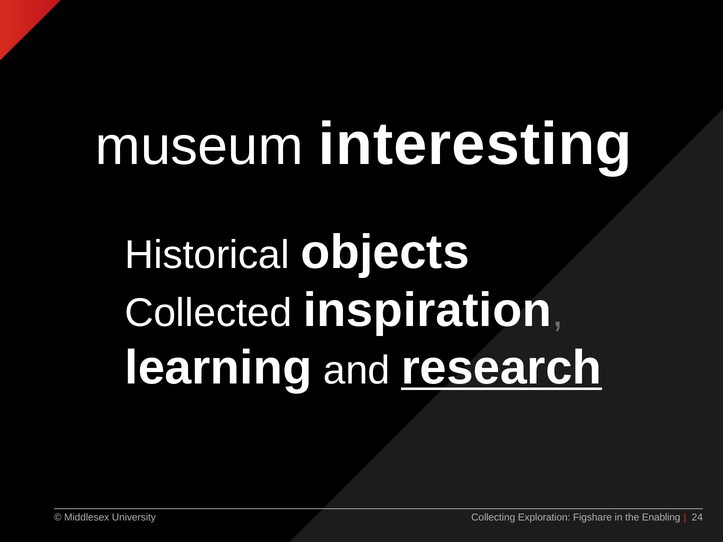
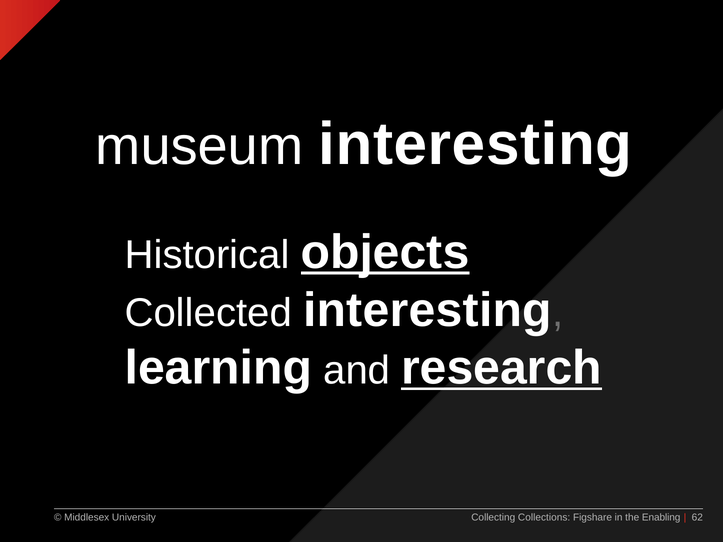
objects underline: none -> present
Collected inspiration: inspiration -> interesting
Exploration: Exploration -> Collections
24: 24 -> 62
